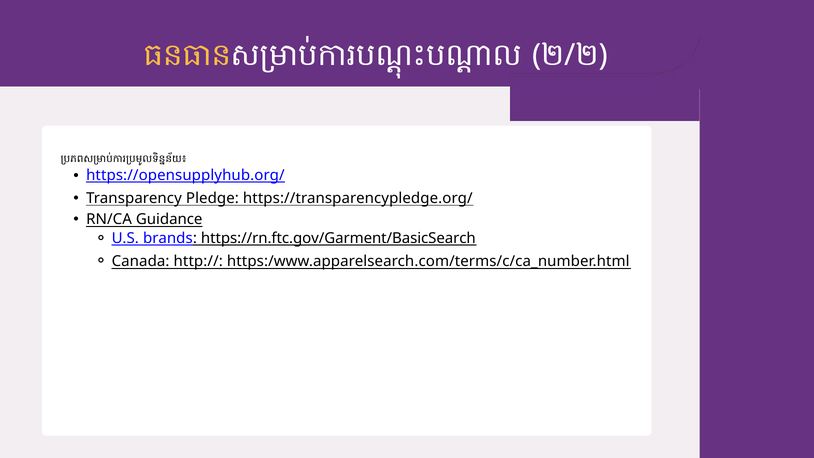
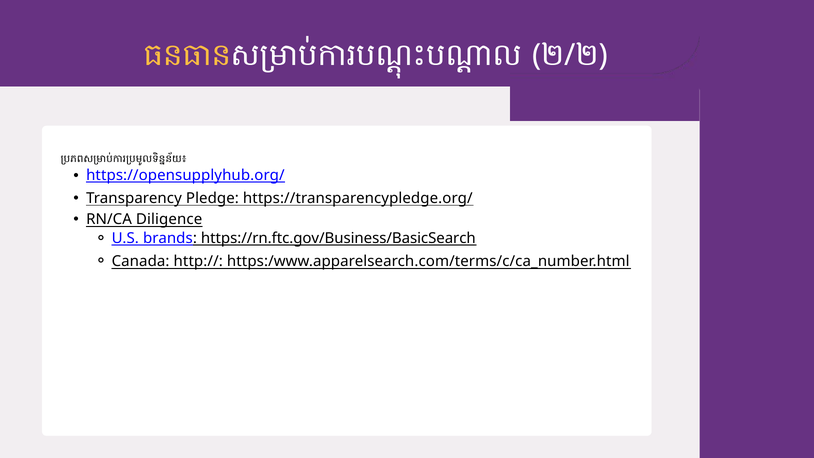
Guidance: Guidance -> Diligence
https://rn.ftc.gov/Garment/BasicSearch: https://rn.ftc.gov/Garment/BasicSearch -> https://rn.ftc.gov/Business/BasicSearch
